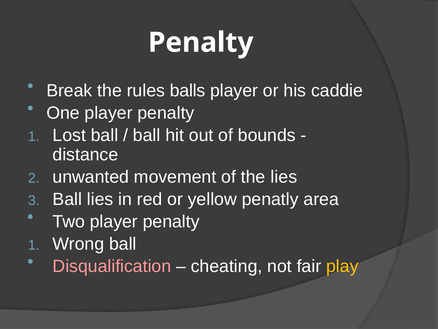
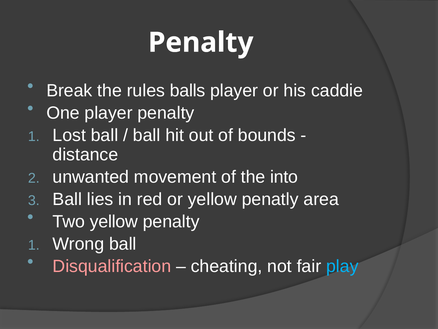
the lies: lies -> into
Two player: player -> yellow
play colour: yellow -> light blue
